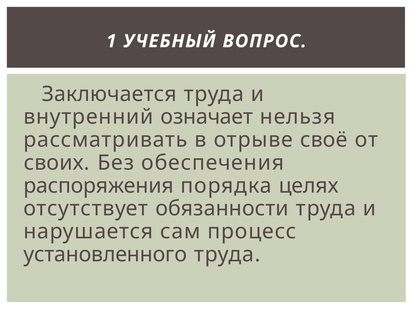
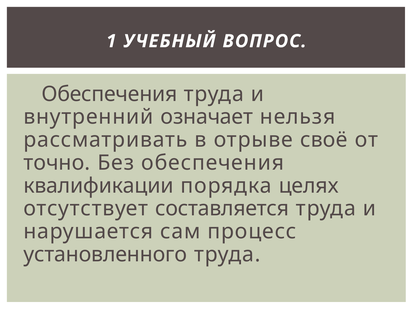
Заключается at (109, 94): Заключается -> Обеспечения
своих: своих -> точно
распоряжения: распоряжения -> квалификации
обязанности: обязанности -> составляется
